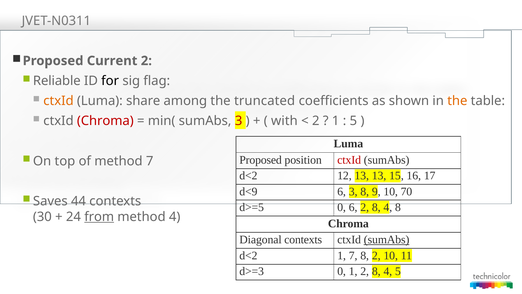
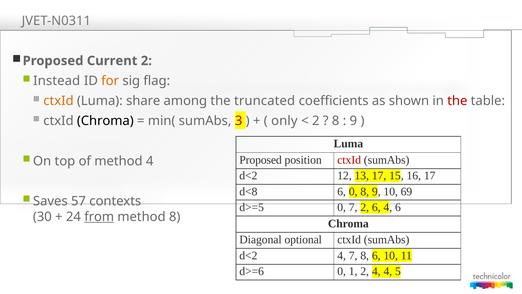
Reliable: Reliable -> Instead
for colour: black -> orange
the at (457, 101) colour: orange -> red
Chroma at (105, 121) colour: red -> black
with: with -> only
1 at (336, 121): 1 -> 8
5 at (353, 121): 5 -> 9
method 7: 7 -> 4
13 13: 13 -> 17
d<9: d<9 -> d<8
6 3: 3 -> 0
70: 70 -> 69
44: 44 -> 57
0 6: 6 -> 7
8 at (376, 207): 8 -> 6
4 8: 8 -> 6
method 4: 4 -> 8
Diagonal contexts: contexts -> optional
sumAbs at (387, 239) underline: present -> none
d<2 1: 1 -> 4
8 2: 2 -> 6
d>=3: d>=3 -> d>=6
1 2 8: 8 -> 4
